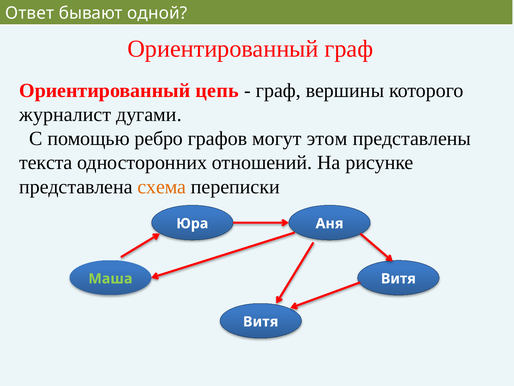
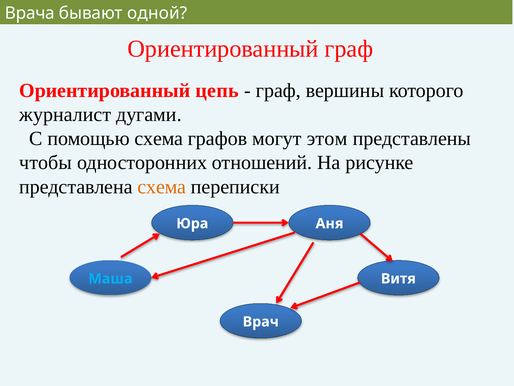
Ответ: Ответ -> Врача
помощью ребро: ребро -> схема
текста: текста -> чтобы
Маша colour: light green -> light blue
Витя at (261, 321): Витя -> Врач
